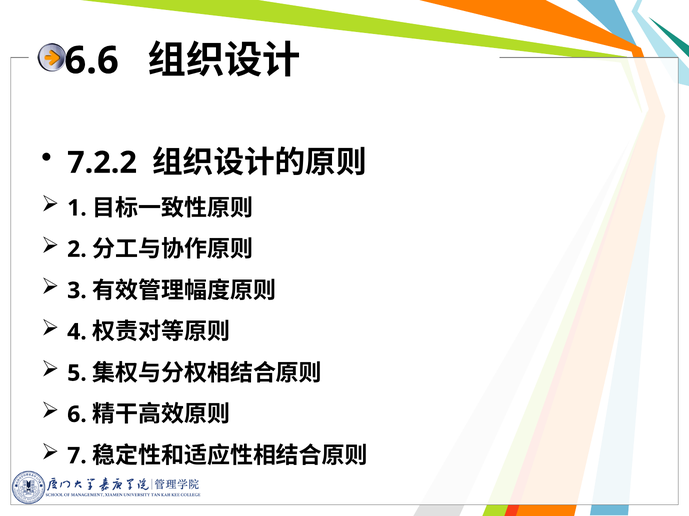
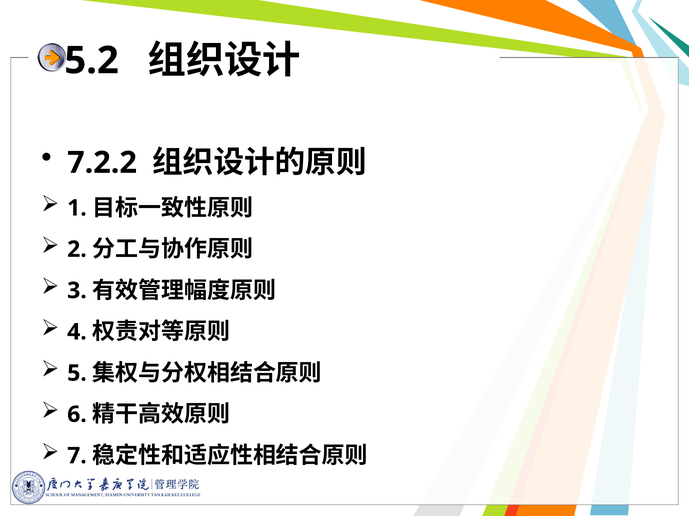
6.6: 6.6 -> 5.2
